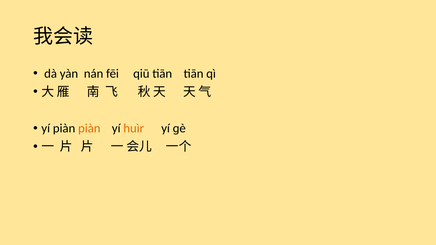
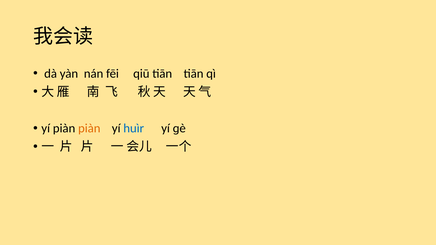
huìr colour: orange -> blue
